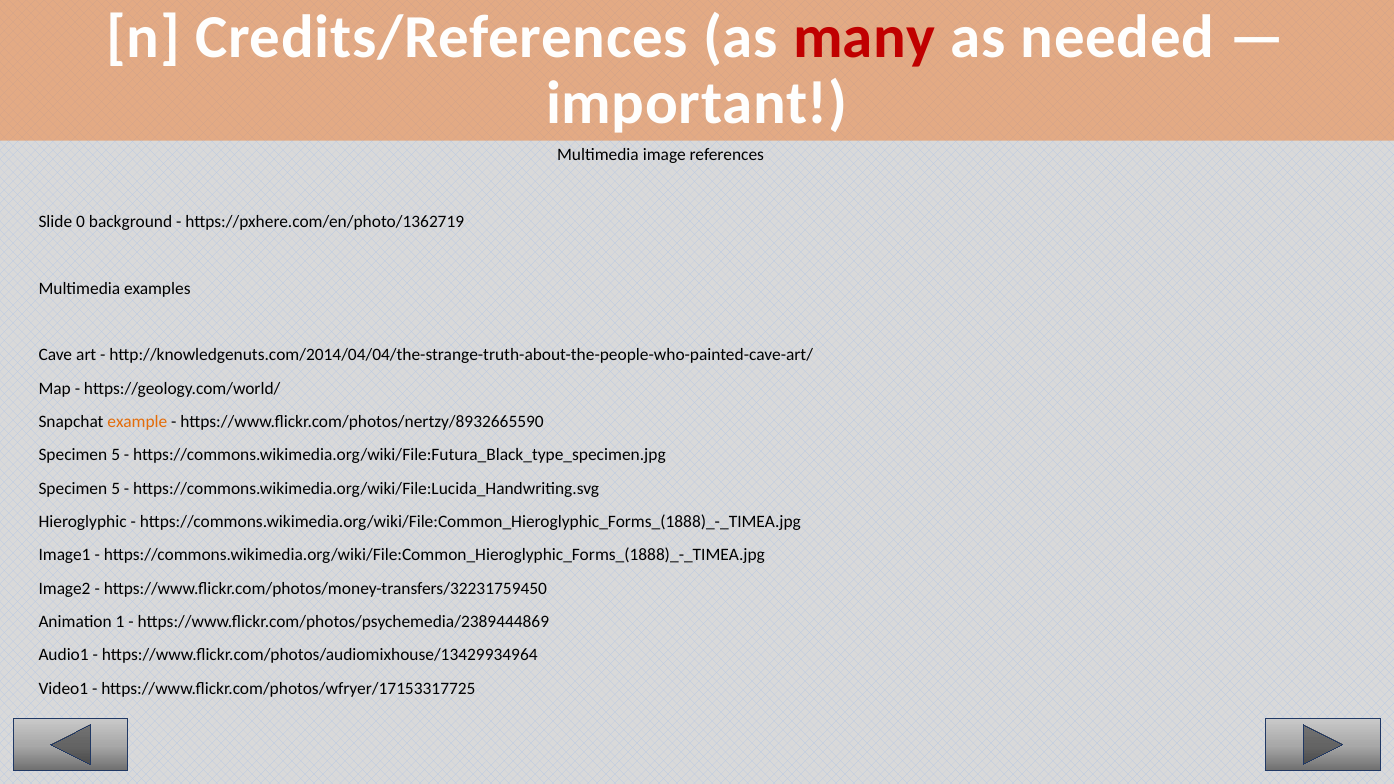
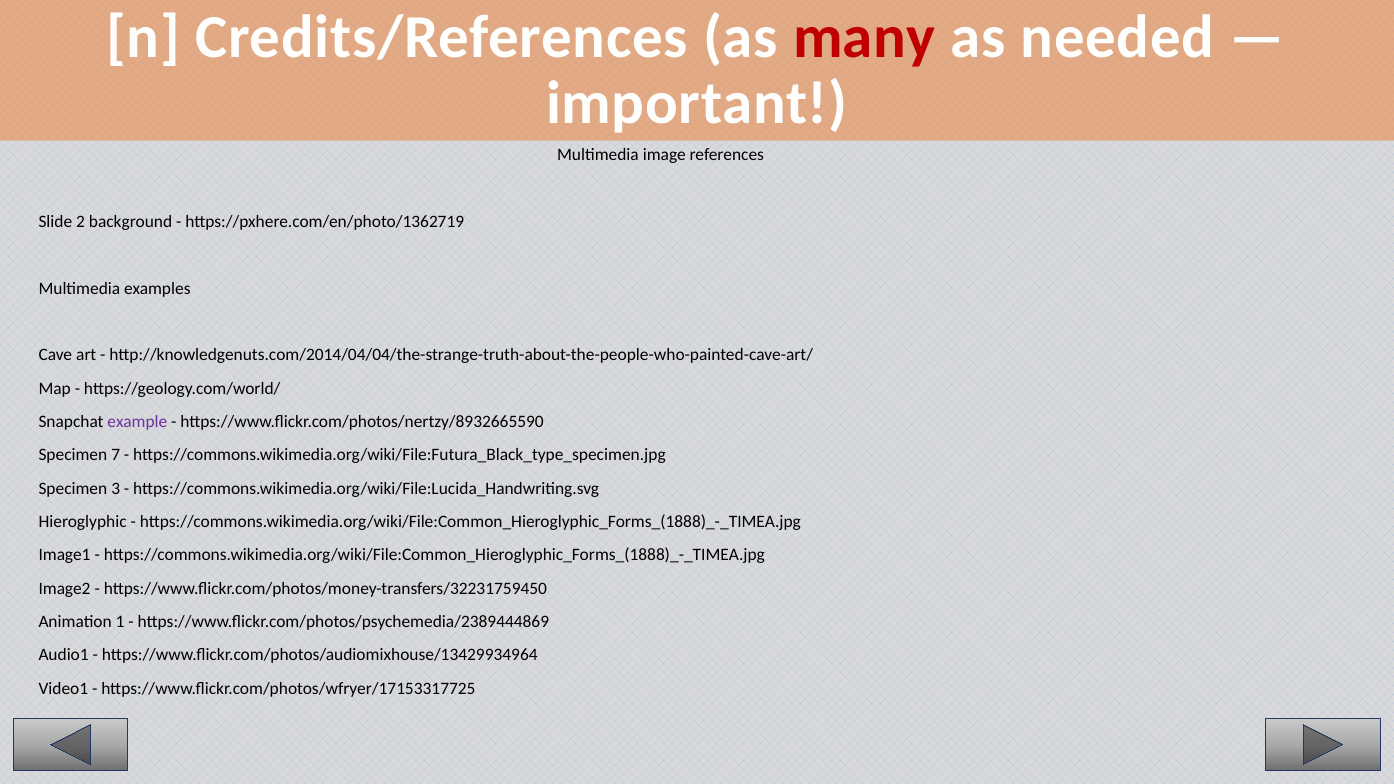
0: 0 -> 2
example colour: orange -> purple
5 at (116, 455): 5 -> 7
5 at (116, 489): 5 -> 3
